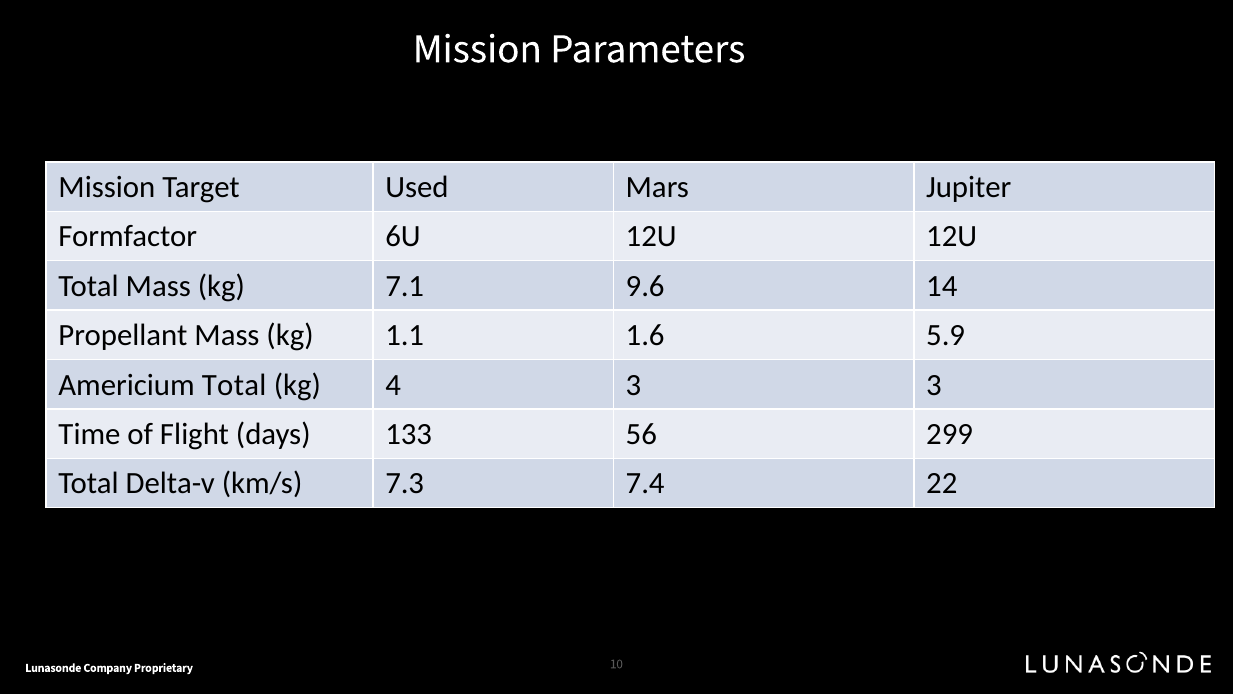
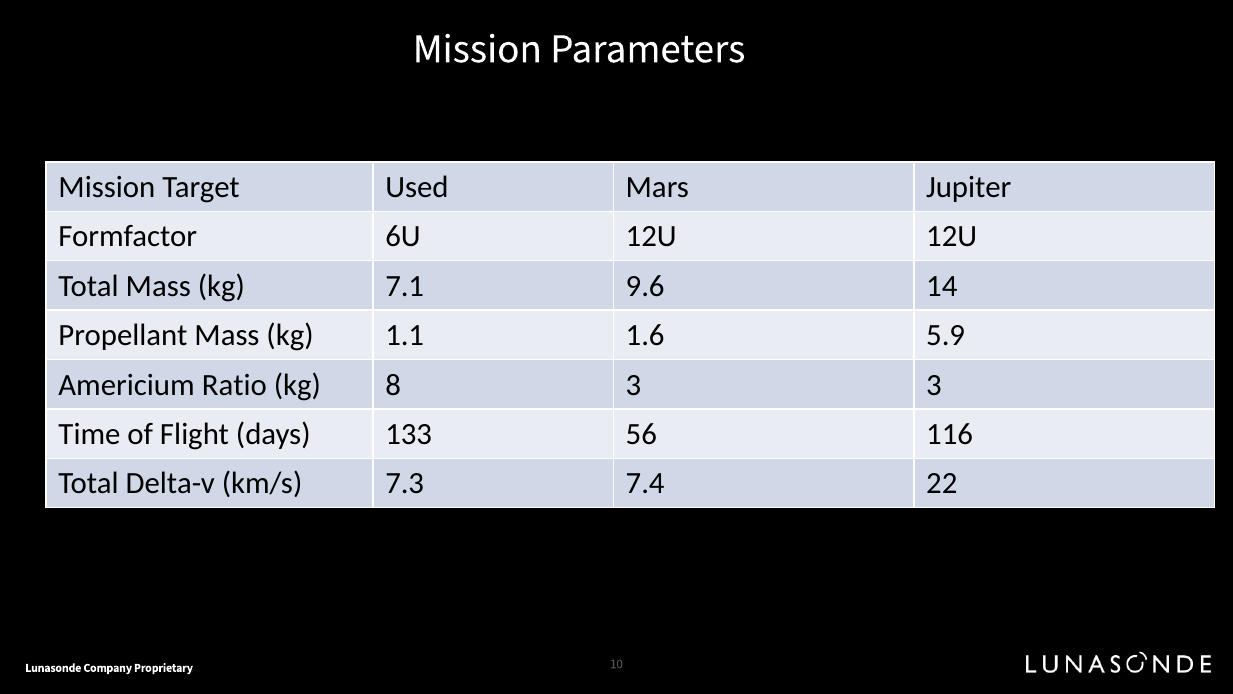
Americium Total: Total -> Ratio
4: 4 -> 8
299: 299 -> 116
